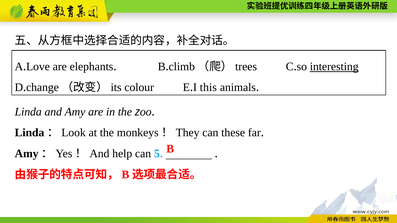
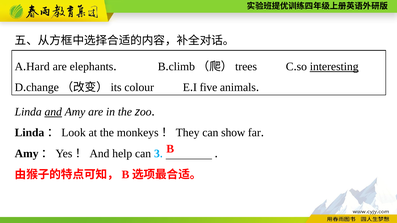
Love: Love -> Hard
this: this -> five
and at (53, 112) underline: none -> present
these: these -> show
5: 5 -> 3
